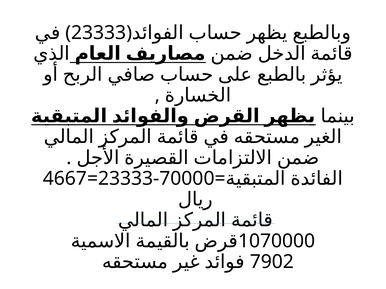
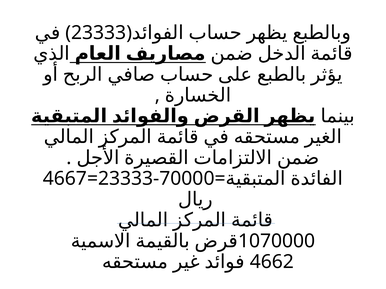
7902: 7902 -> 4662
